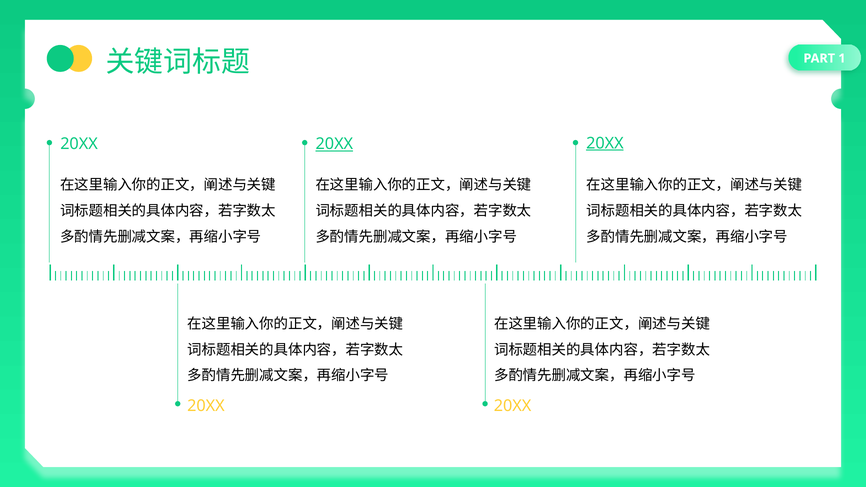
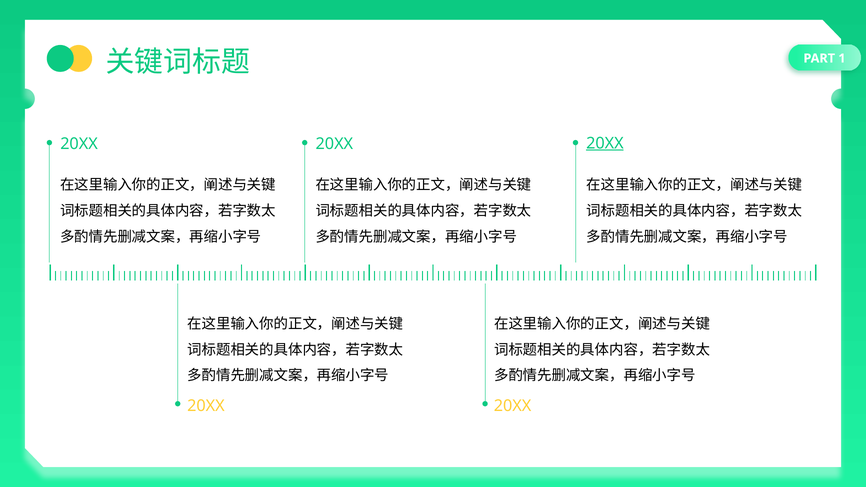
20XX at (334, 144) underline: present -> none
